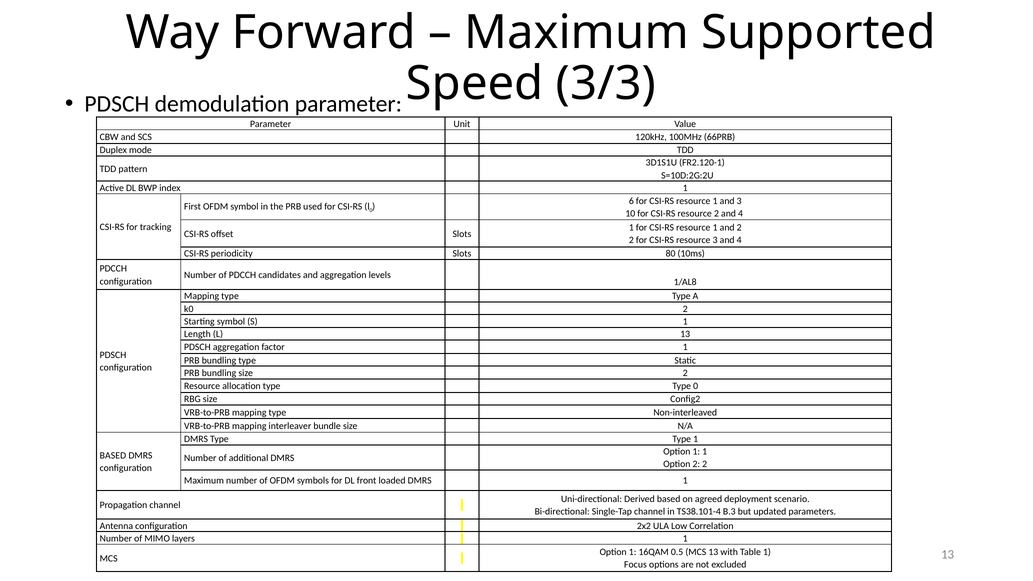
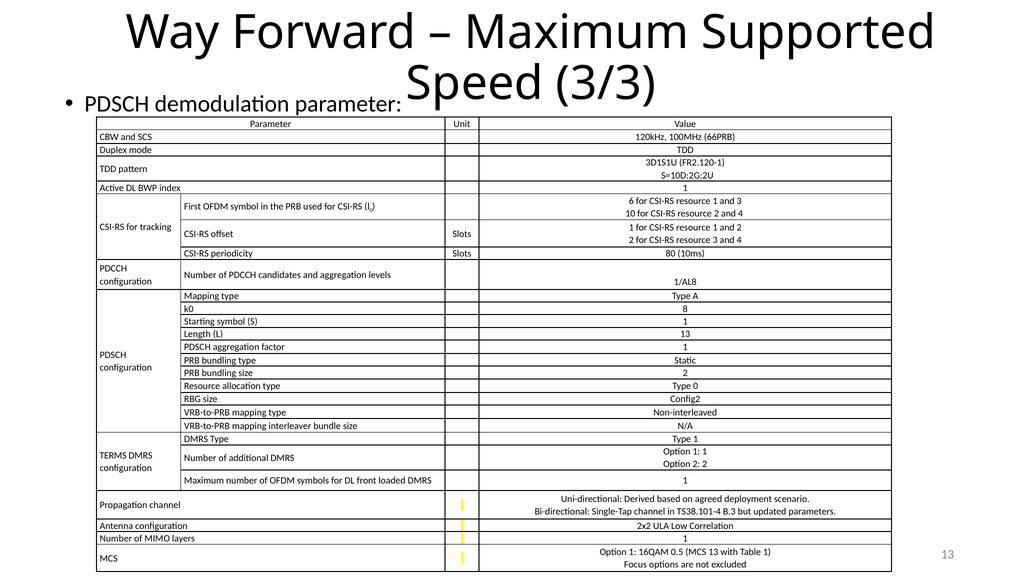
k0 2: 2 -> 8
BASED at (113, 456): BASED -> TERMS
